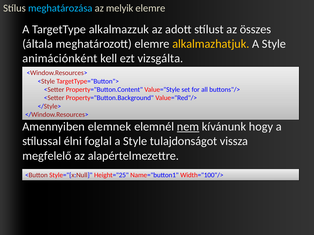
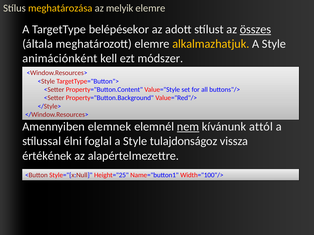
meghatározása colour: light blue -> yellow
alkalmazzuk: alkalmazzuk -> belépésekor
összes underline: none -> present
vizsgálta: vizsgálta -> módszer
hogy: hogy -> attól
tulajdonságot: tulajdonságot -> tulajdonságoz
megfelelő: megfelelő -> értékének
